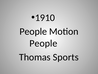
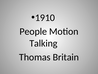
People at (43, 43): People -> Talking
Sports: Sports -> Britain
